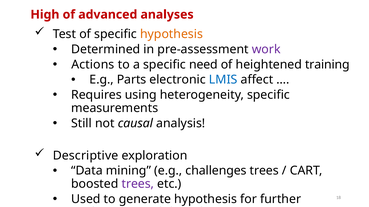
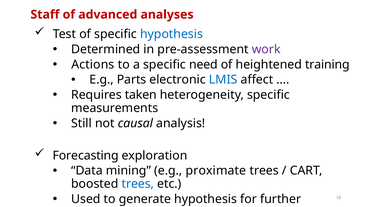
High: High -> Staff
hypothesis at (172, 34) colour: orange -> blue
using: using -> taken
Descriptive: Descriptive -> Forecasting
challenges: challenges -> proximate
trees at (138, 184) colour: purple -> blue
